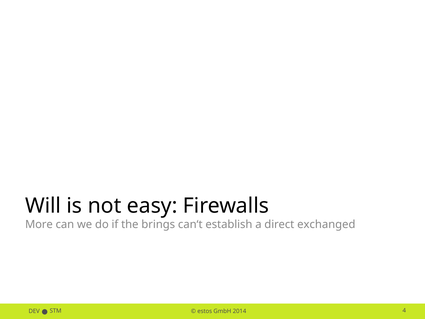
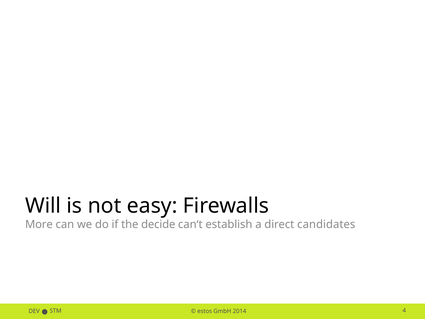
brings: brings -> decide
exchanged: exchanged -> candidates
